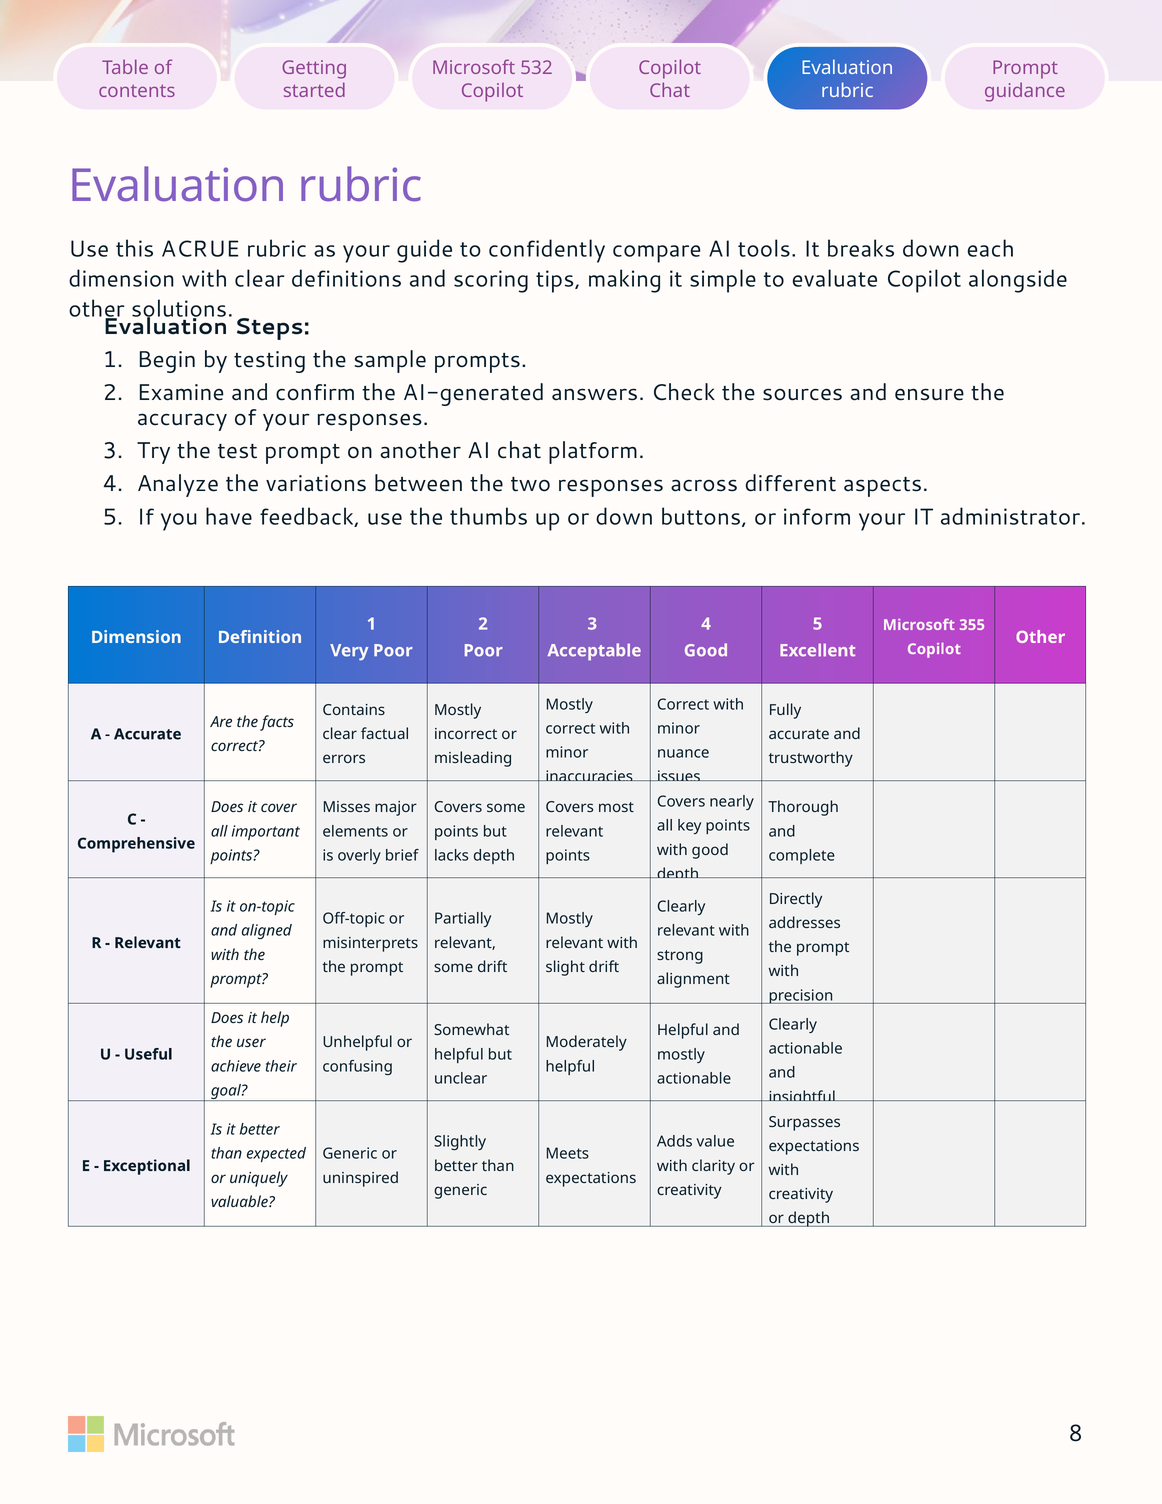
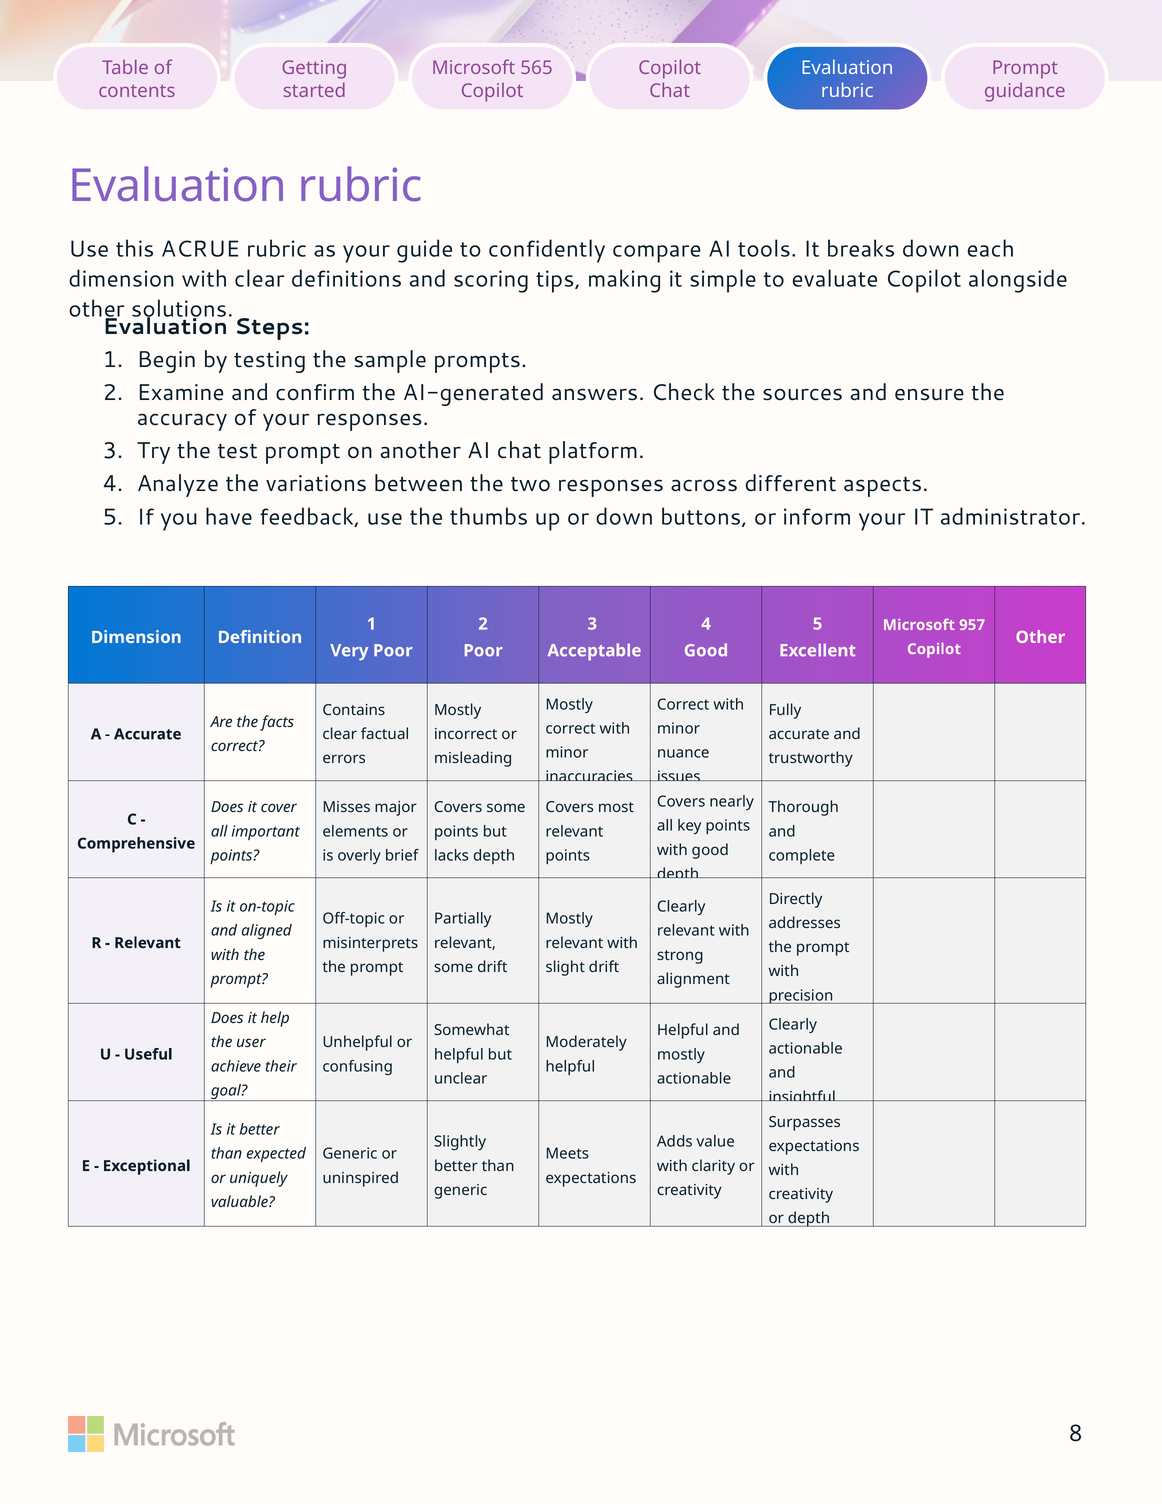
532: 532 -> 565
355: 355 -> 957
